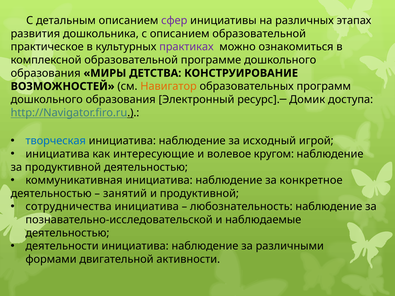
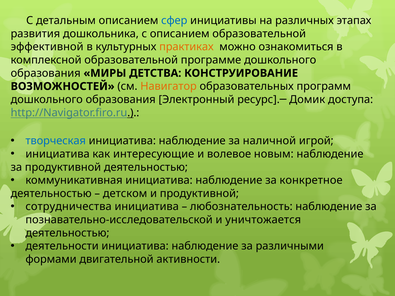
сфер colour: purple -> blue
практическое: практическое -> эффективной
практиках colour: purple -> orange
исходный: исходный -> наличной
кругом: кругом -> новым
занятий: занятий -> детском
наблюдаемые: наблюдаемые -> уничтожается
